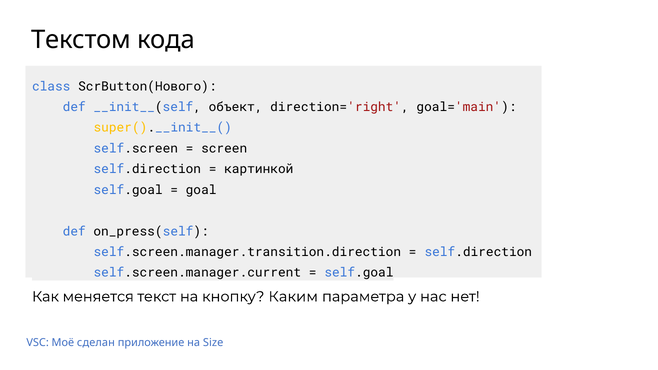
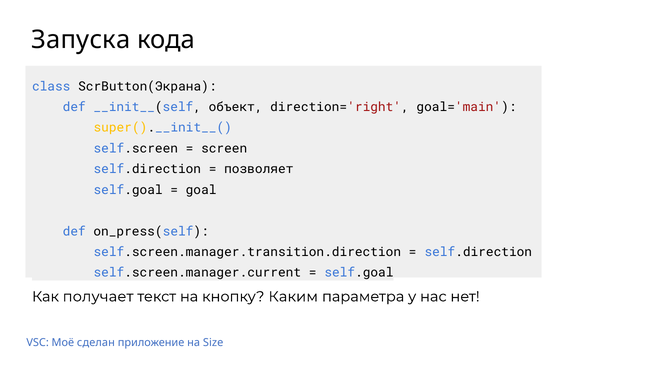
Текстом: Текстом -> Запуска
ScrButton(Нового: ScrButton(Нового -> ScrButton(Экрана
картинкой: картинкой -> позволяет
меняется: меняется -> получает
